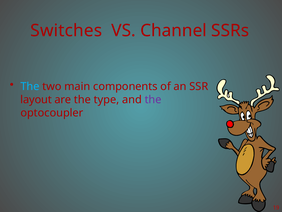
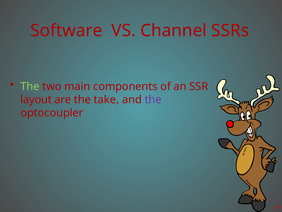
Switches: Switches -> Software
The at (30, 86) colour: light blue -> light green
type: type -> take
